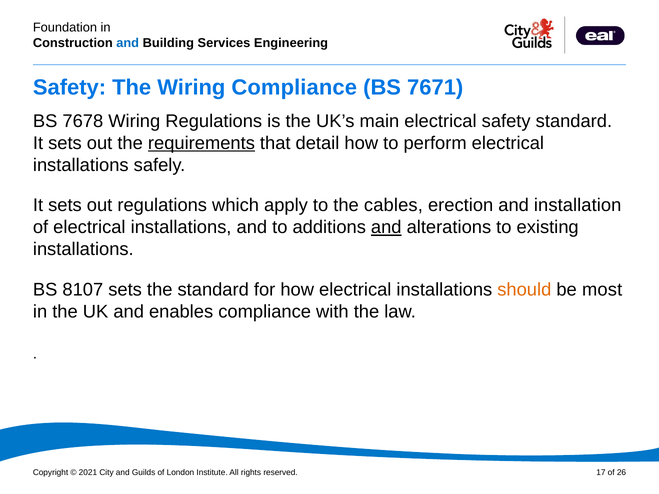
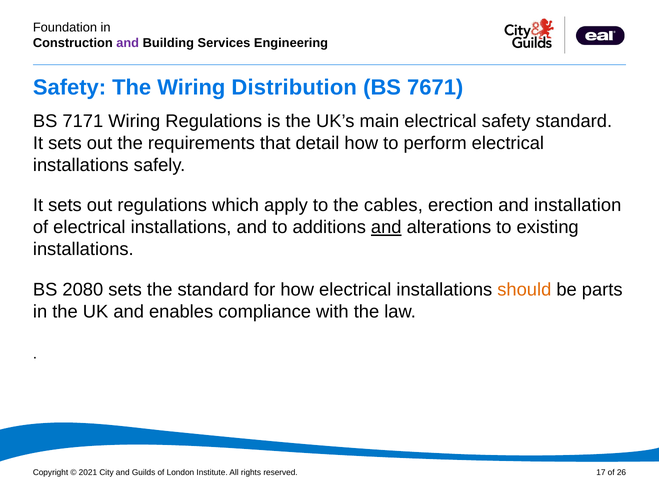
and at (128, 43) colour: blue -> purple
Wiring Compliance: Compliance -> Distribution
7678: 7678 -> 7171
requirements underline: present -> none
8107: 8107 -> 2080
most: most -> parts
